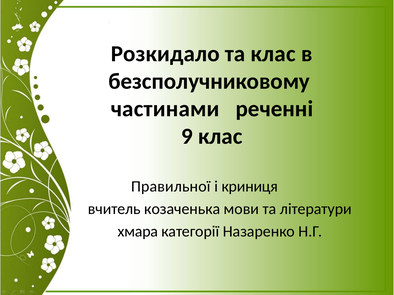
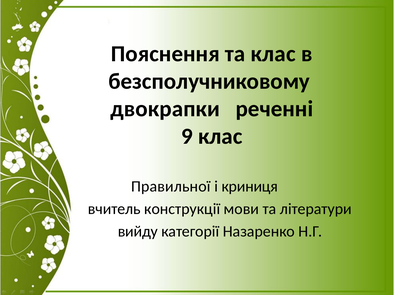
Розкидало: Розкидало -> Пояснення
частинами: частинами -> двокрапки
козаченька: козаченька -> конструкції
хмара: хмара -> вийду
